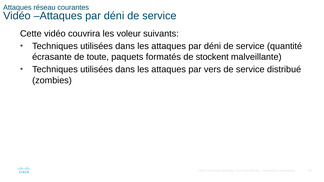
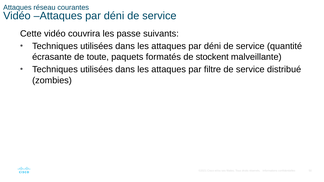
voleur: voleur -> passe
vers: vers -> filtre
